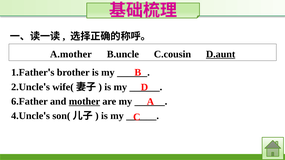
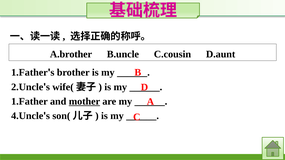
A.mother: A.mother -> A.brother
D.aunt underline: present -> none
6.Father at (29, 102): 6.Father -> 1.Father
